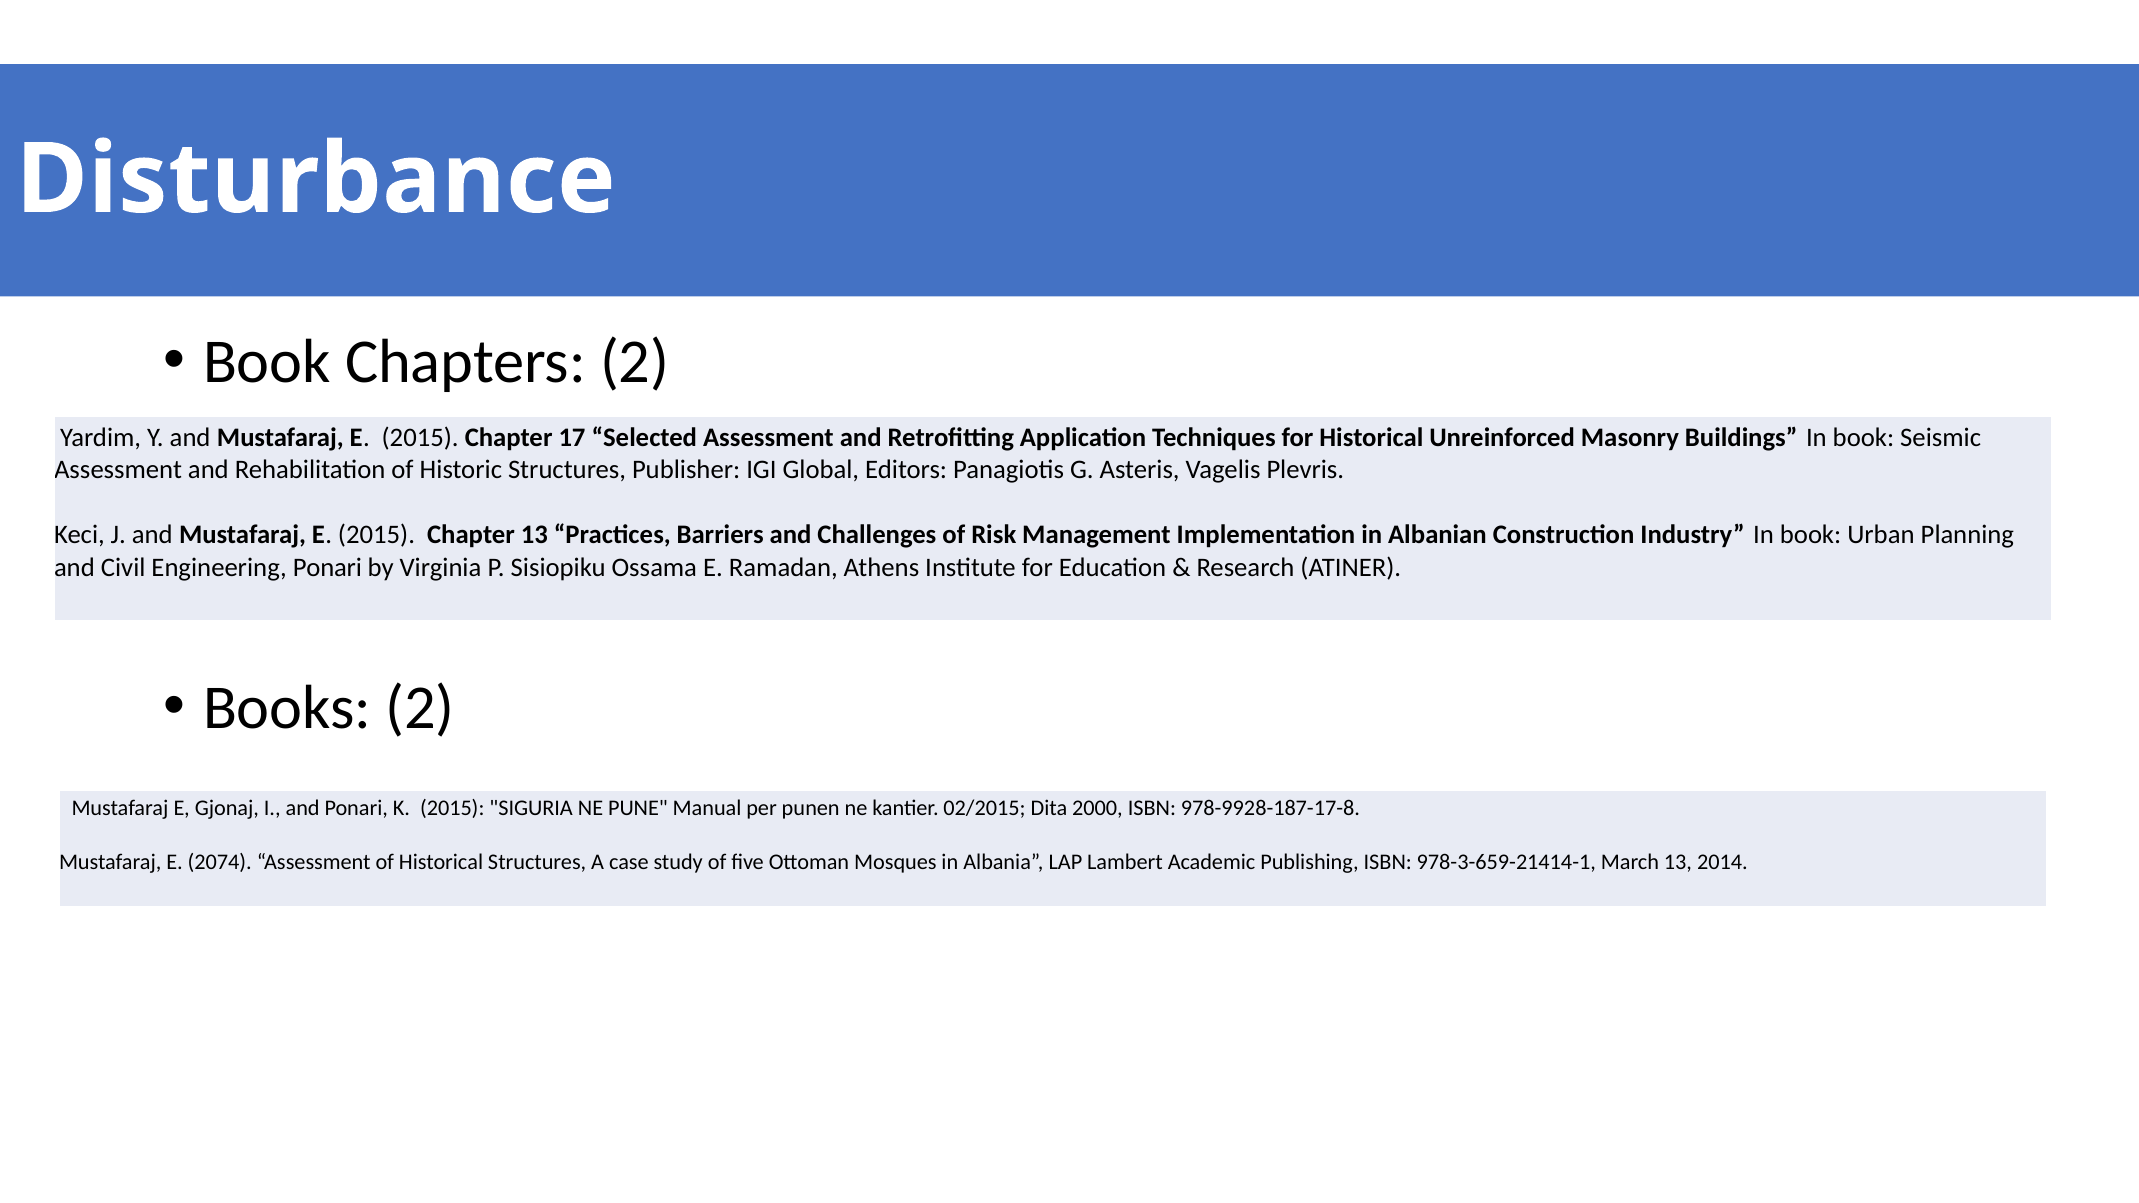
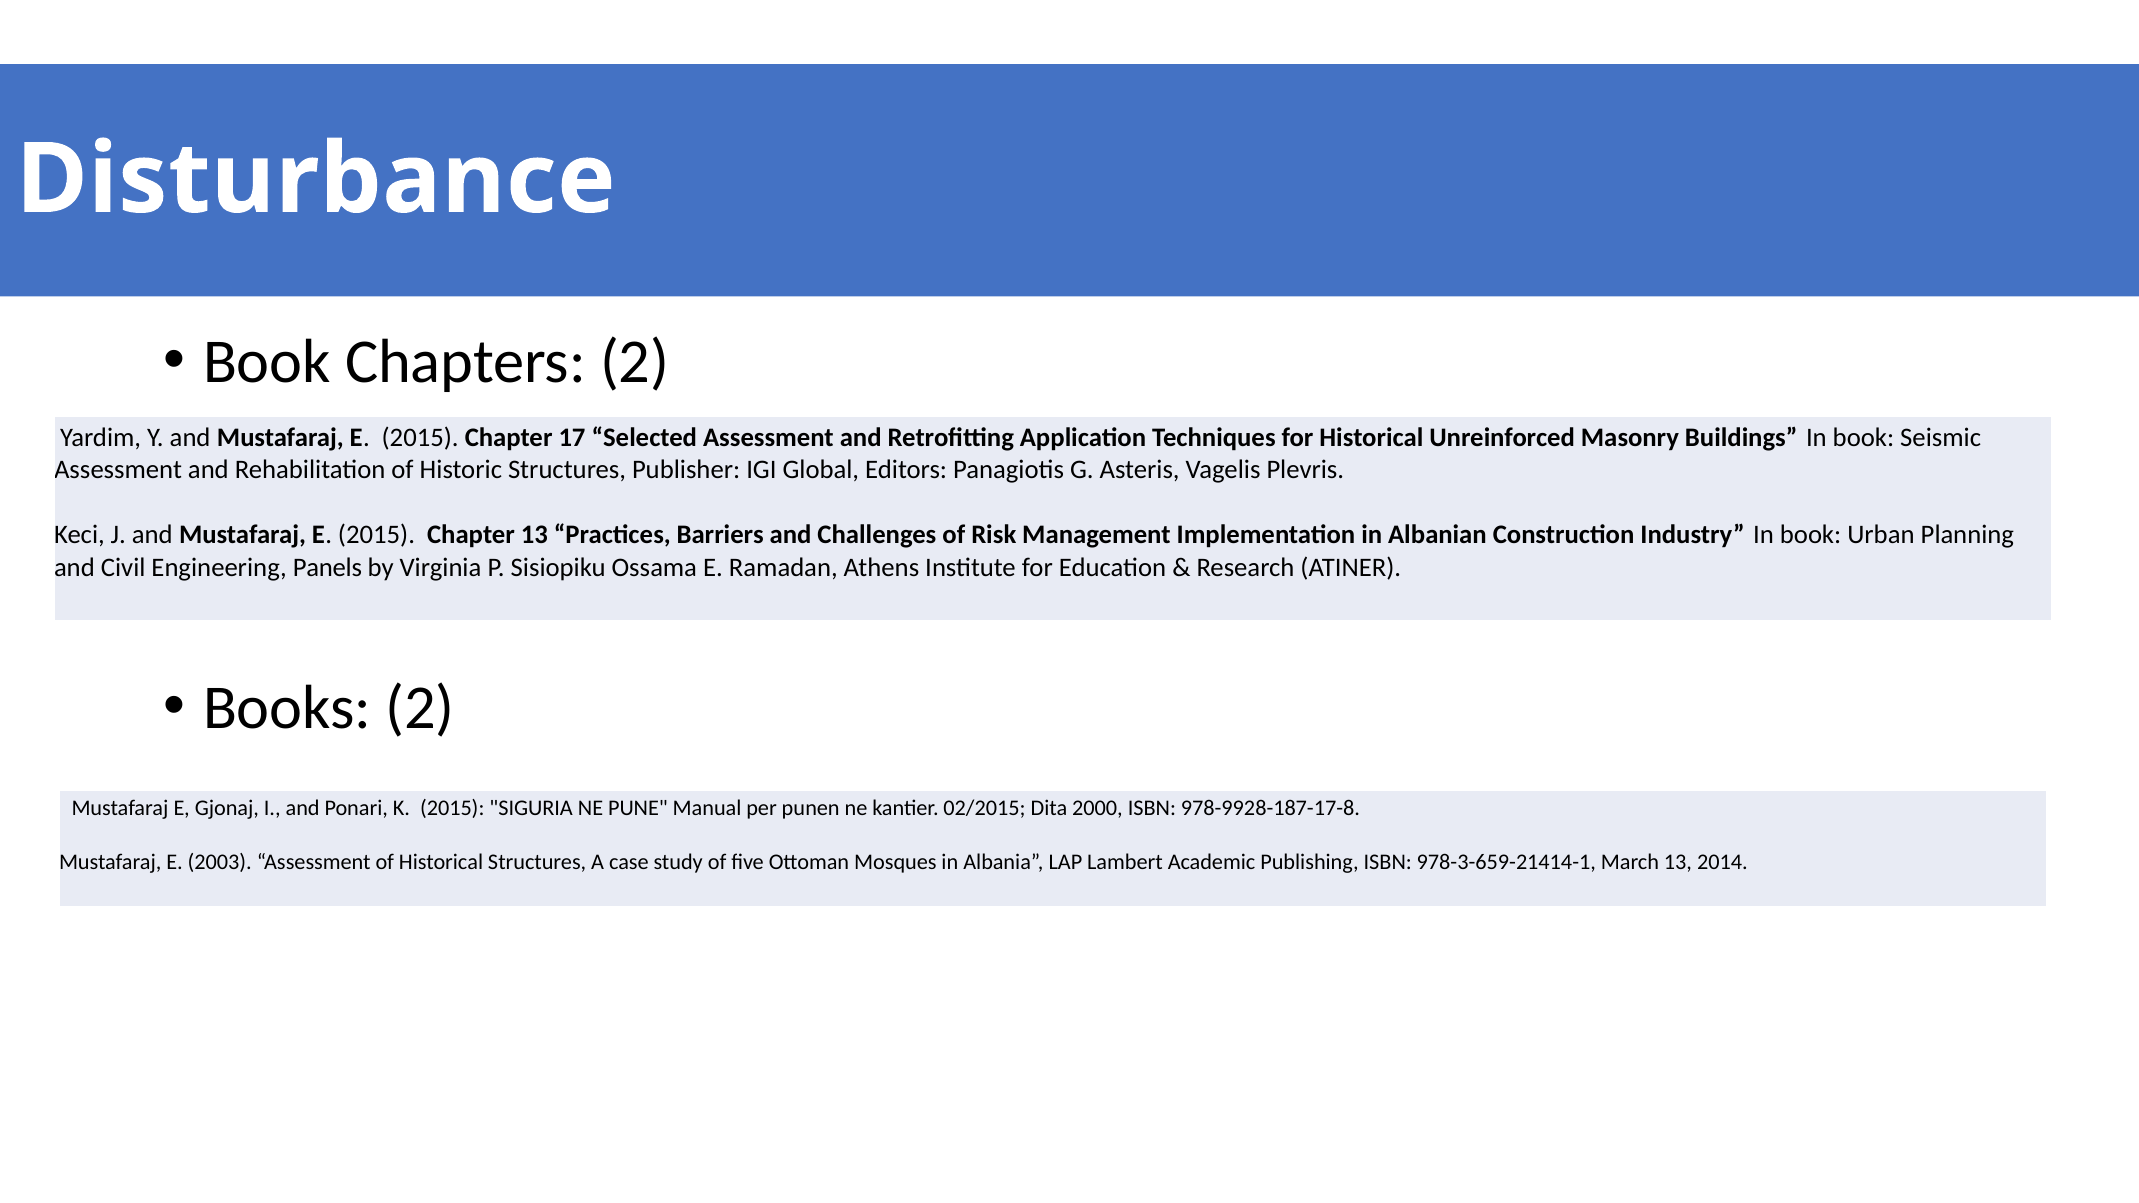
Engineering Ponari: Ponari -> Panels
2074: 2074 -> 2003
